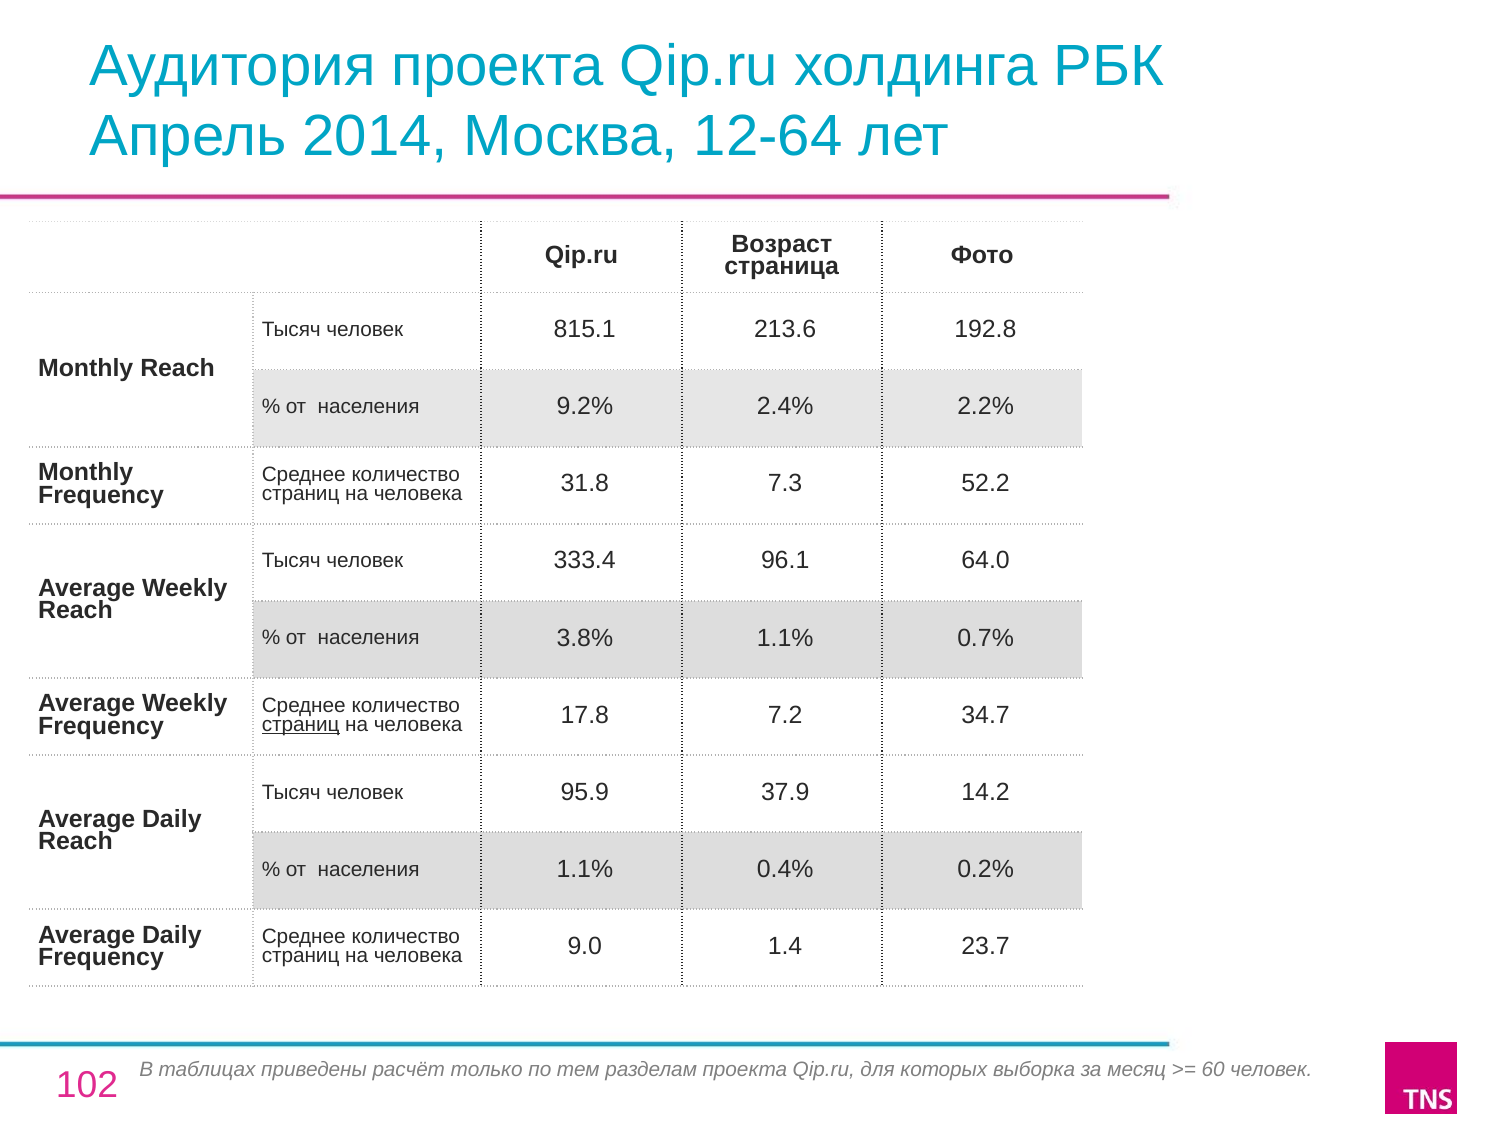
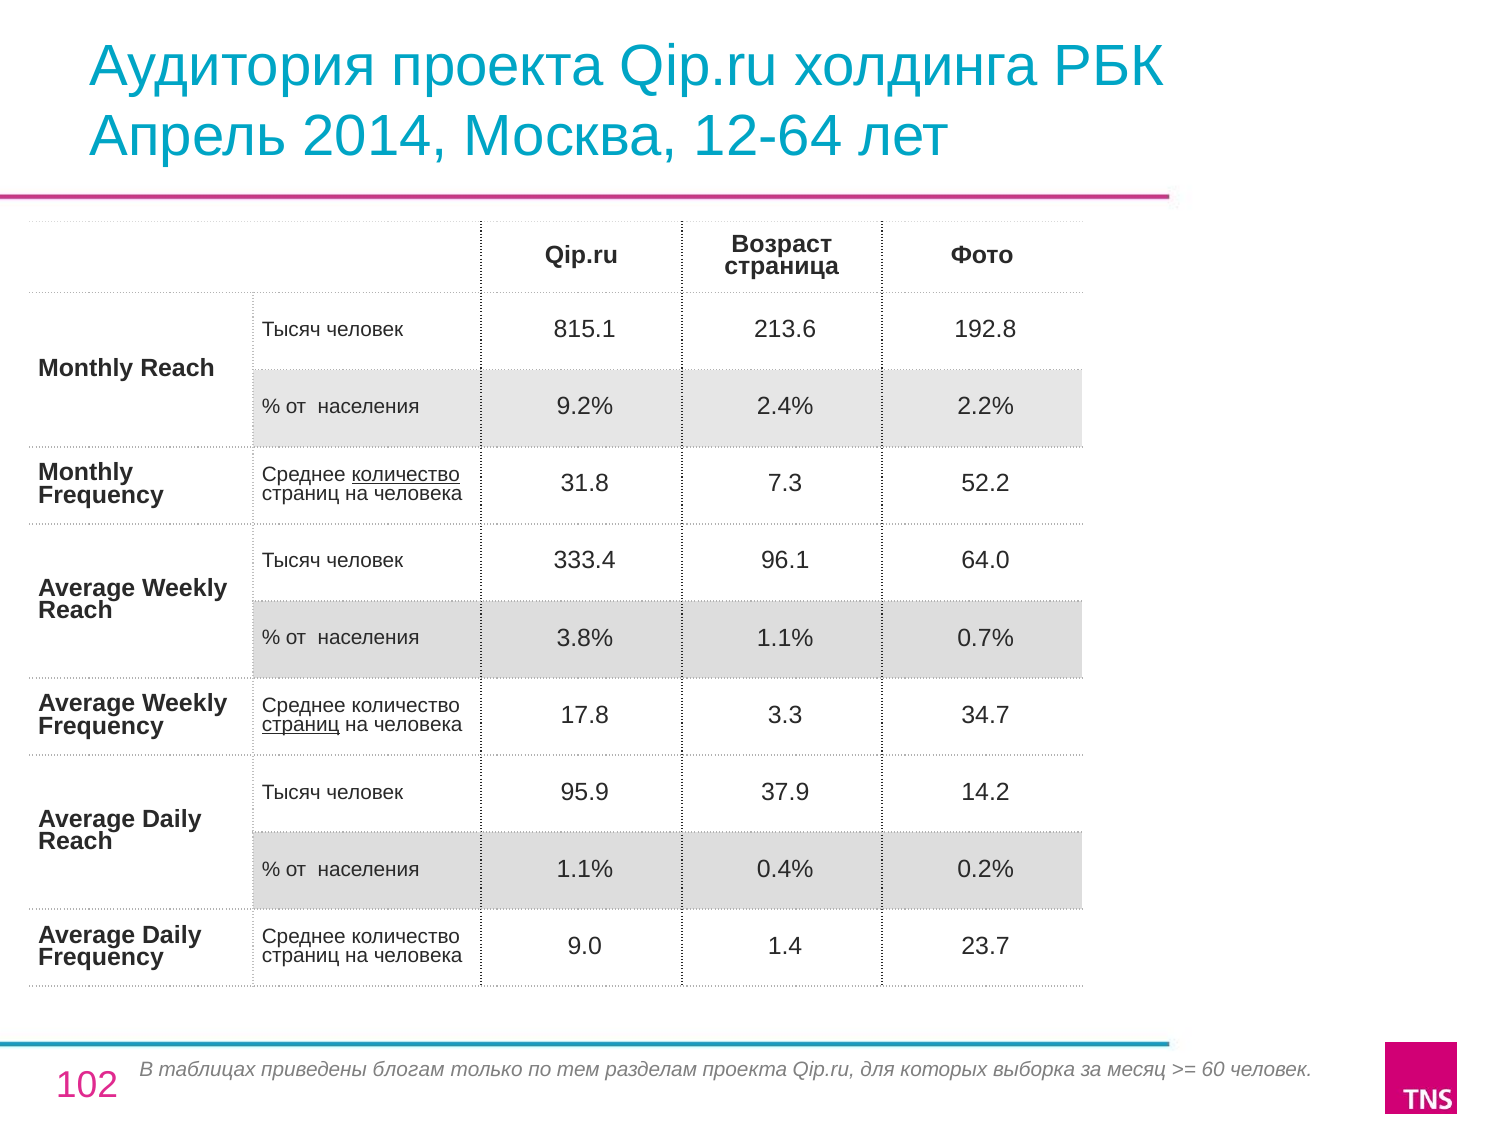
количество at (406, 475) underline: none -> present
7.2: 7.2 -> 3.3
расчёт: расчёт -> блогам
